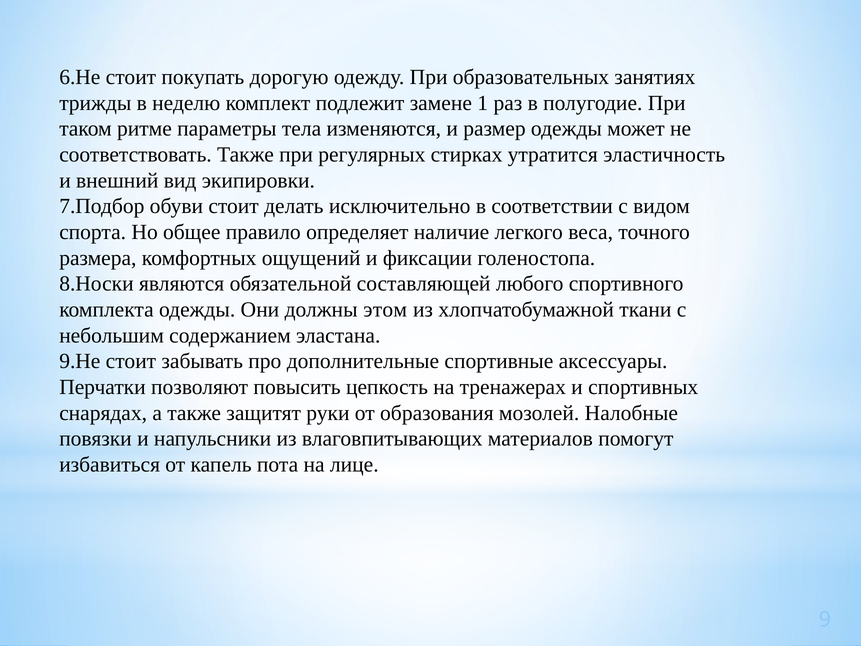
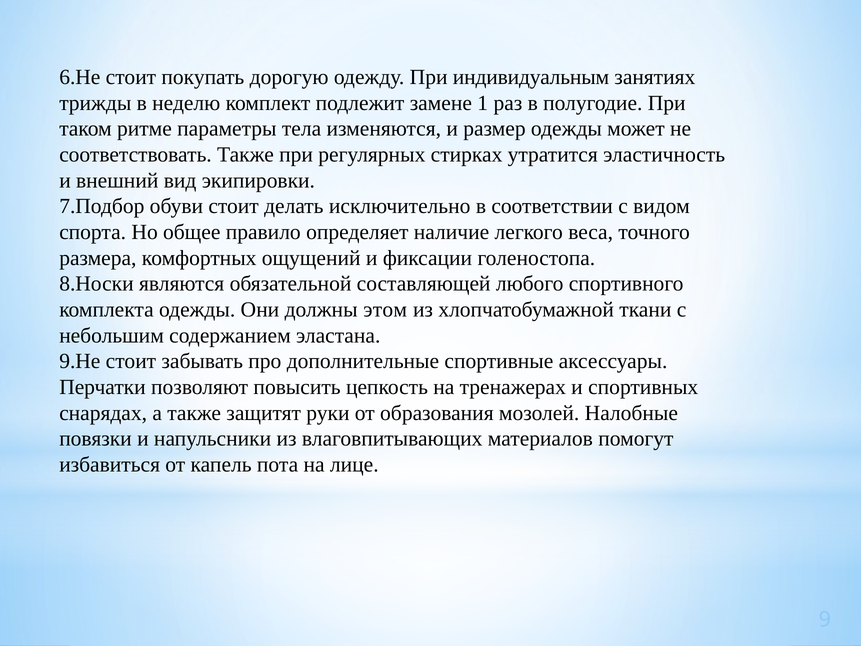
образовательных: образовательных -> индивидуальным
